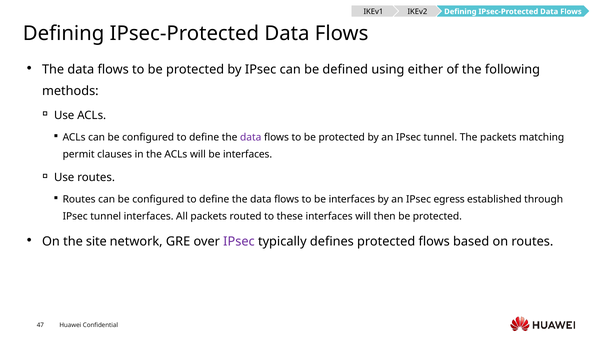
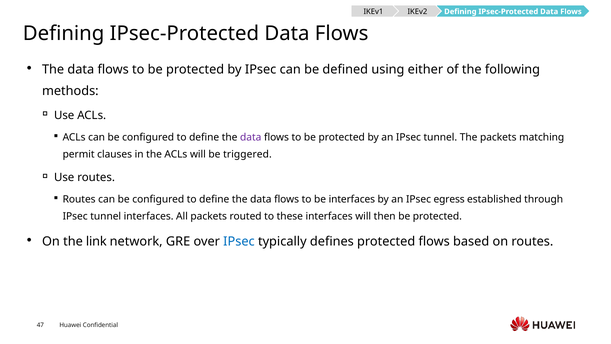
will be interfaces: interfaces -> triggered
site: site -> link
IPsec at (239, 241) colour: purple -> blue
